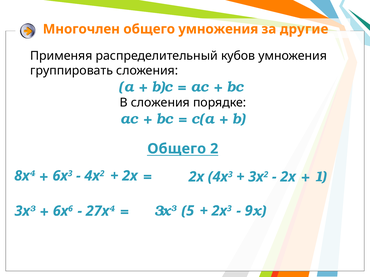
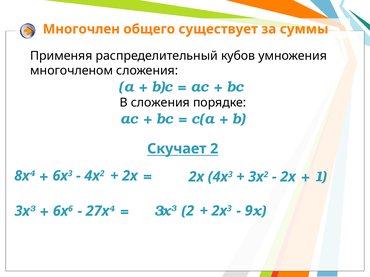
общего умножения: умножения -> существует
другие: другие -> суммы
группировать: группировать -> многочленом
Общего at (177, 149): Общего -> Скучает
5 at (190, 211): 5 -> 2
